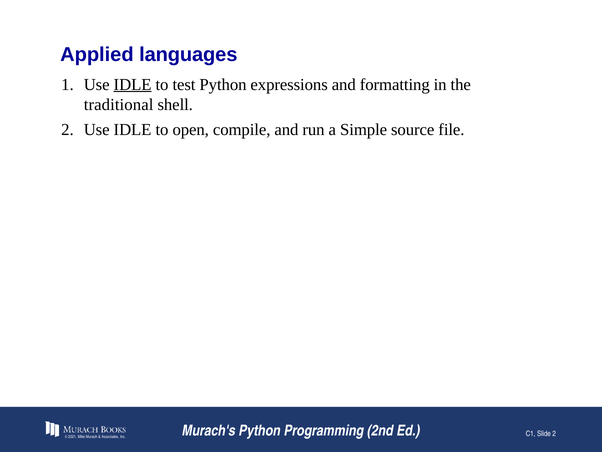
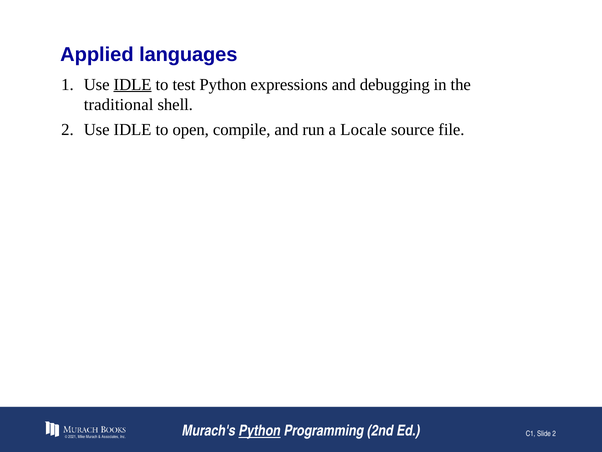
formatting: formatting -> debugging
Simple: Simple -> Locale
Python at (260, 430) underline: none -> present
